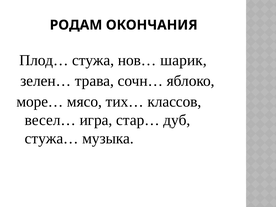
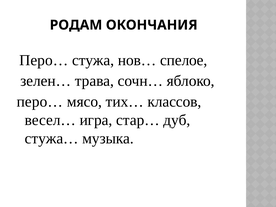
Плод… at (44, 60): Плод… -> Перо…
шарик: шарик -> спелое
море… at (40, 102): море… -> перо…
